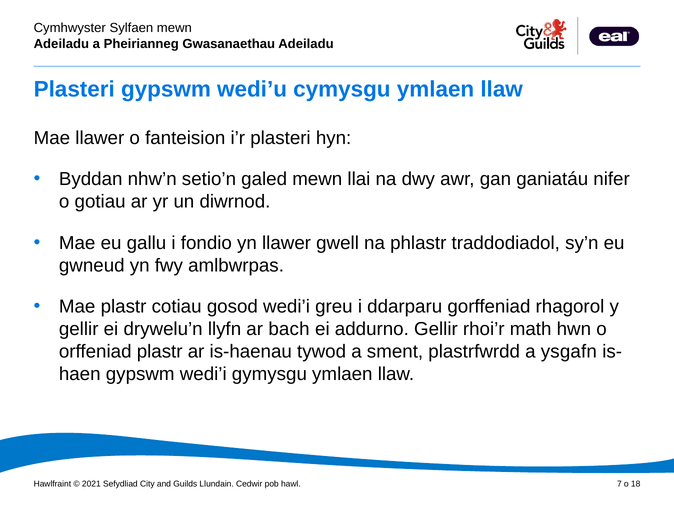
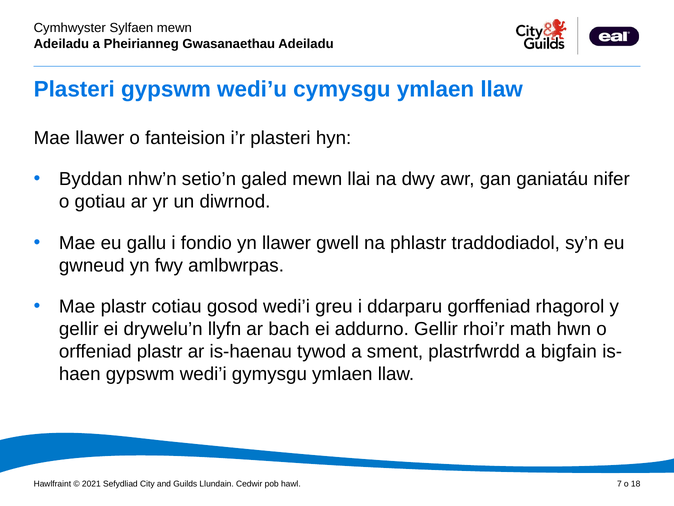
ysgafn: ysgafn -> bigfain
